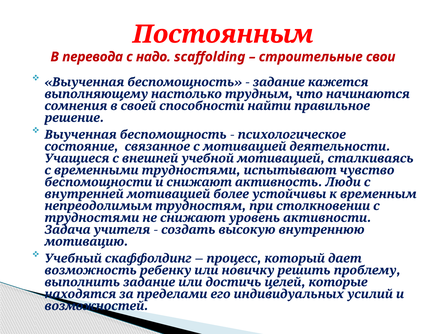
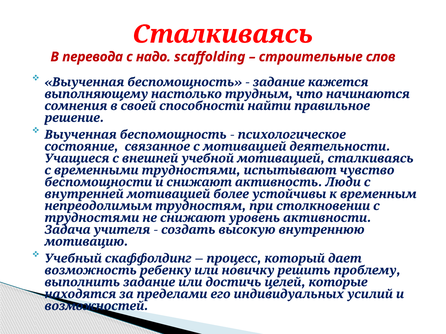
Постоянным at (223, 34): Постоянным -> Сталкиваясь
свои: свои -> слов
